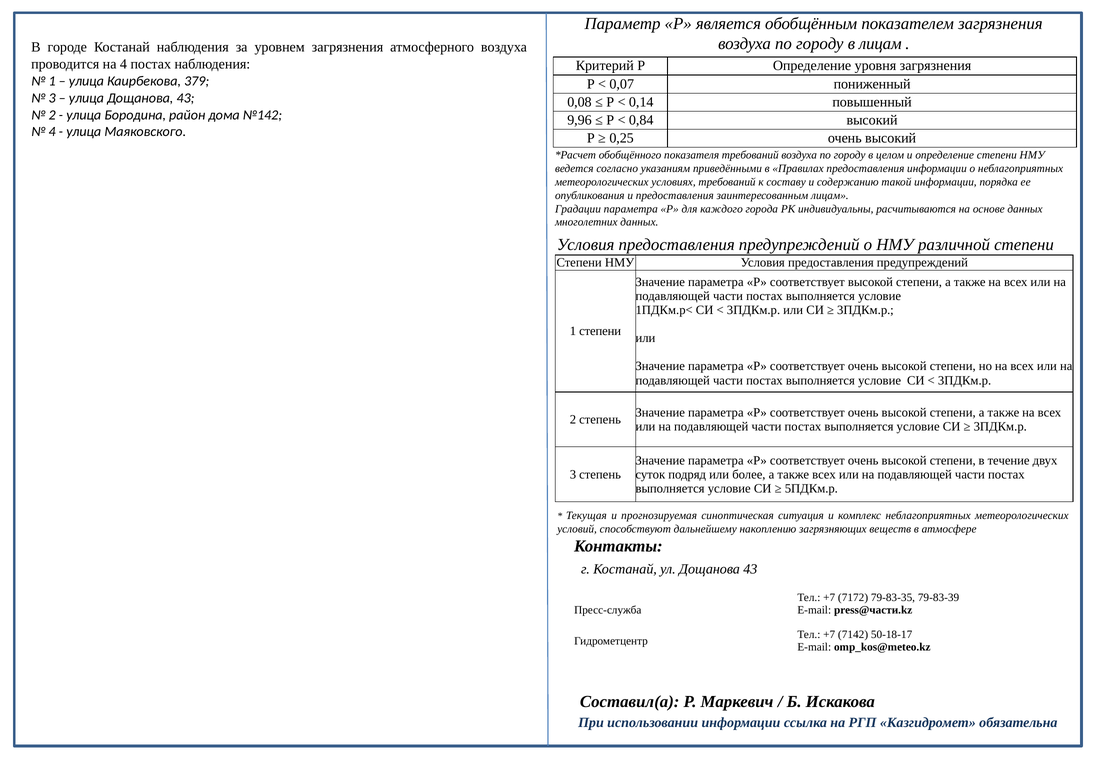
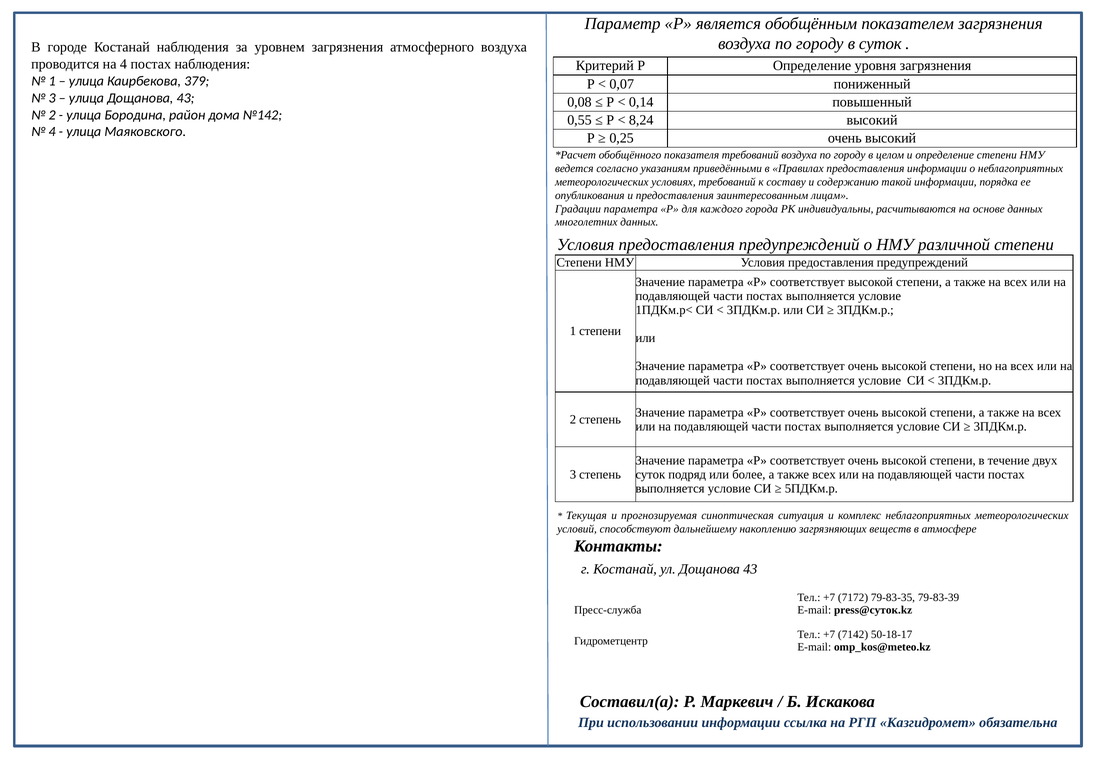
в лицам: лицам -> суток
9,96: 9,96 -> 0,55
0,84: 0,84 -> 8,24
press@части.kz: press@части.kz -> press@суток.kz
